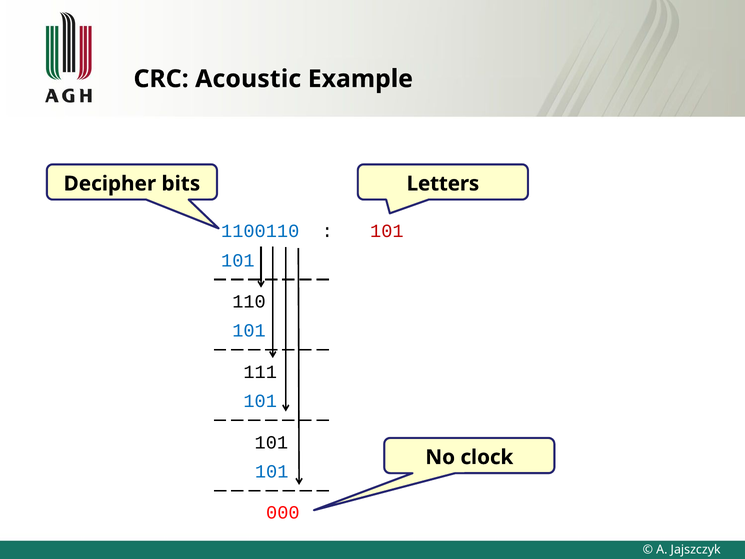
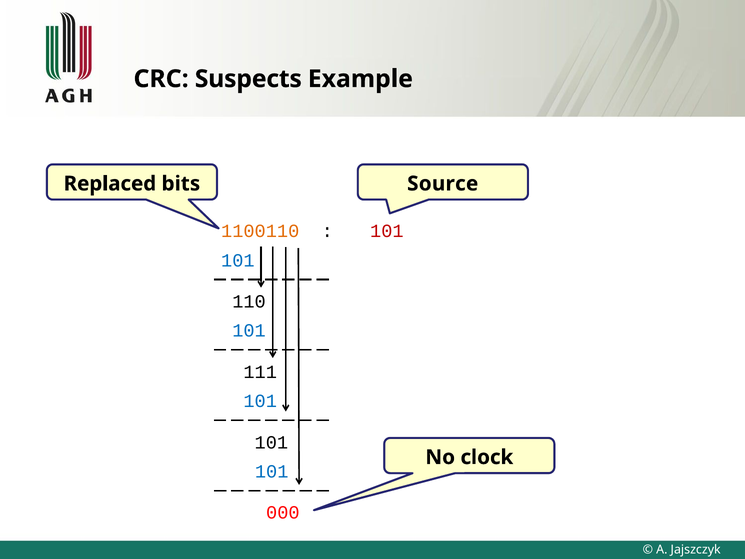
Acoustic: Acoustic -> Suspects
Decipher: Decipher -> Replaced
Letters: Letters -> Source
1100110 colour: blue -> orange
